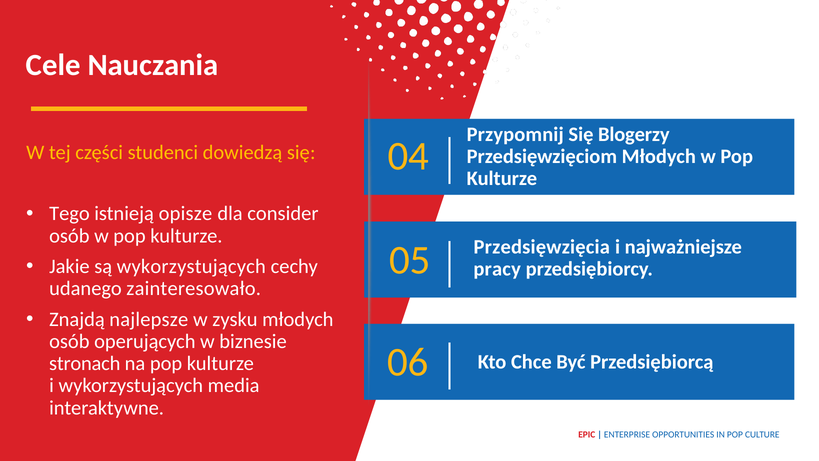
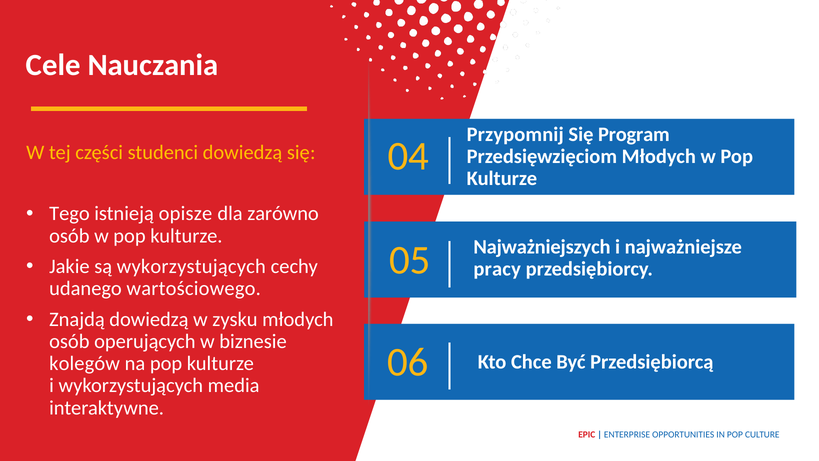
Blogerzy: Blogerzy -> Program
consider: consider -> zarówno
Przedsięwzięcia: Przedsięwzięcia -> Najważniejszych
zainteresowało: zainteresowało -> wartościowego
Znajdą najlepsze: najlepsze -> dowiedzą
stronach: stronach -> kolegów
